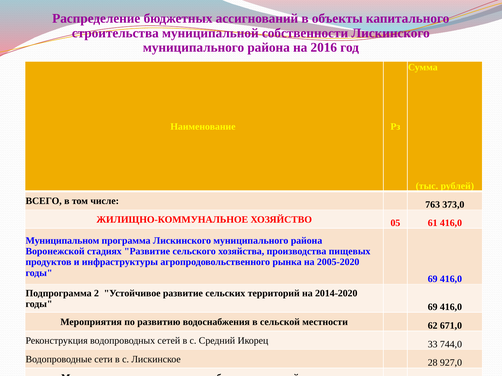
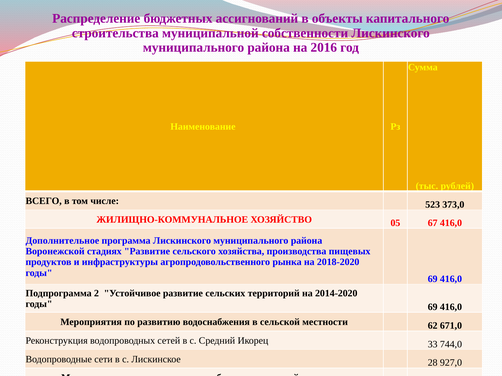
763: 763 -> 523
61: 61 -> 67
Муниципальном: Муниципальном -> Дополнительное
2005-2020: 2005-2020 -> 2018-2020
